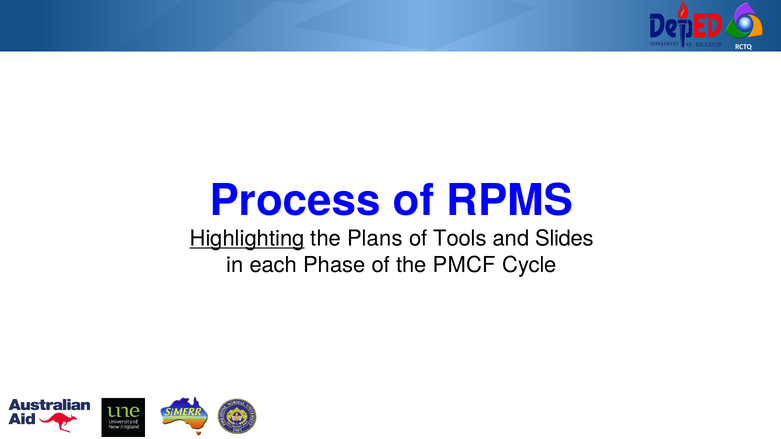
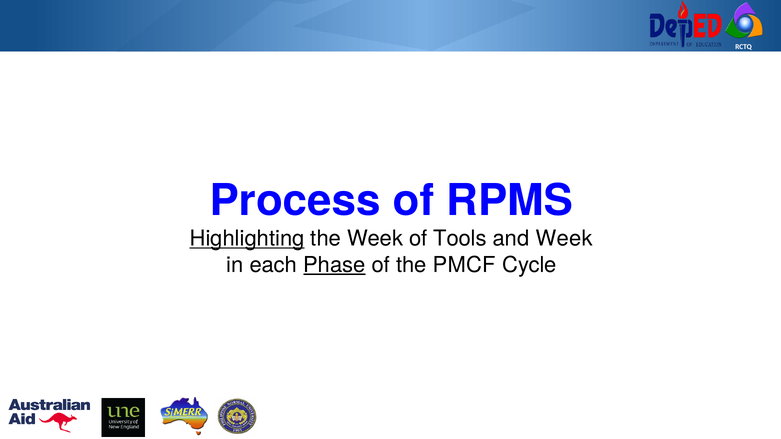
the Plans: Plans -> Week
and Slides: Slides -> Week
Phase underline: none -> present
